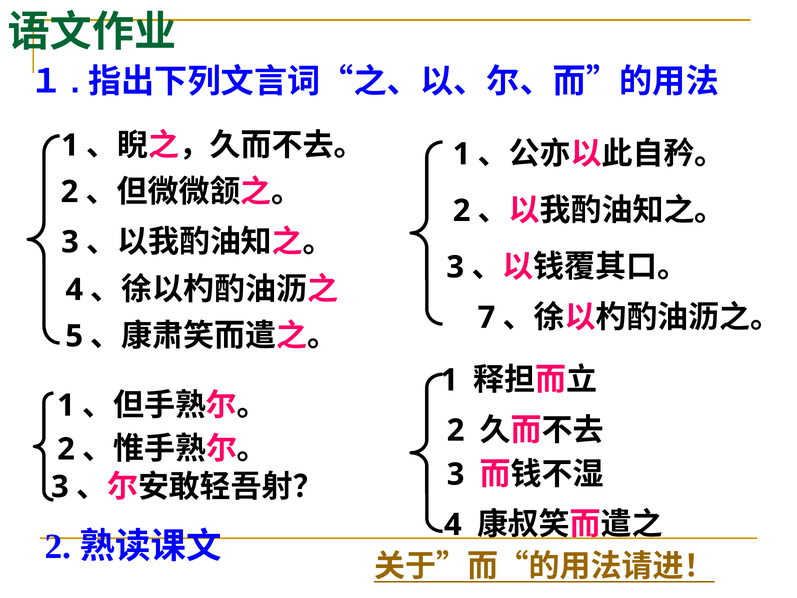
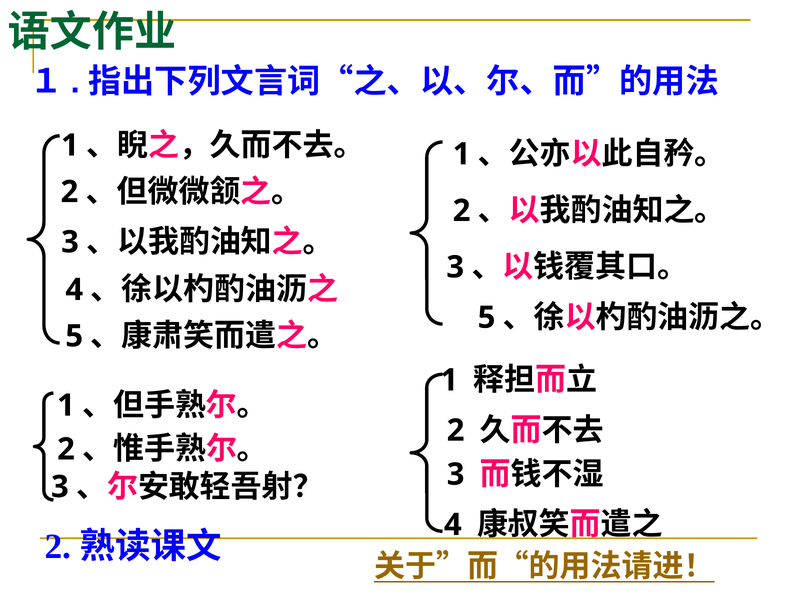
7 at (487, 317): 7 -> 5
